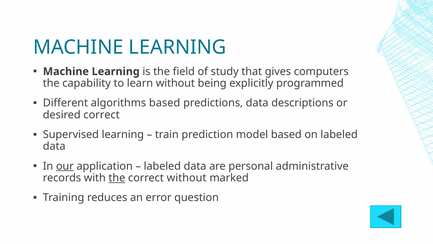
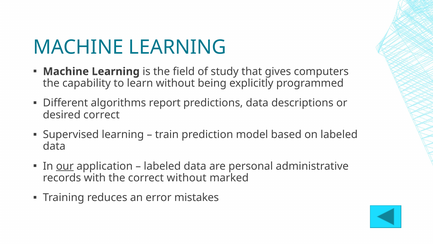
algorithms based: based -> report
the at (117, 178) underline: present -> none
question: question -> mistakes
